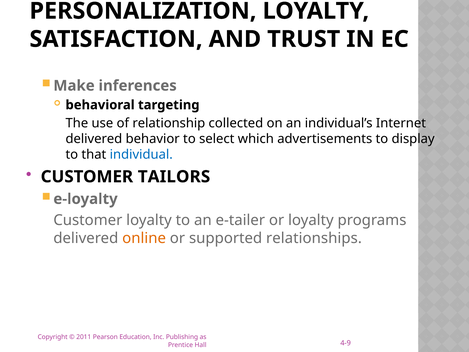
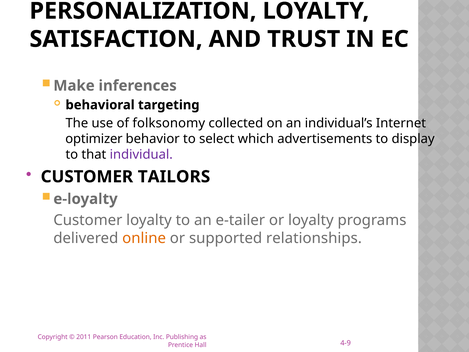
relationship: relationship -> folksonomy
delivered at (94, 139): delivered -> optimizer
individual colour: blue -> purple
